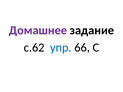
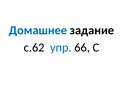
Домашнее colour: purple -> blue
